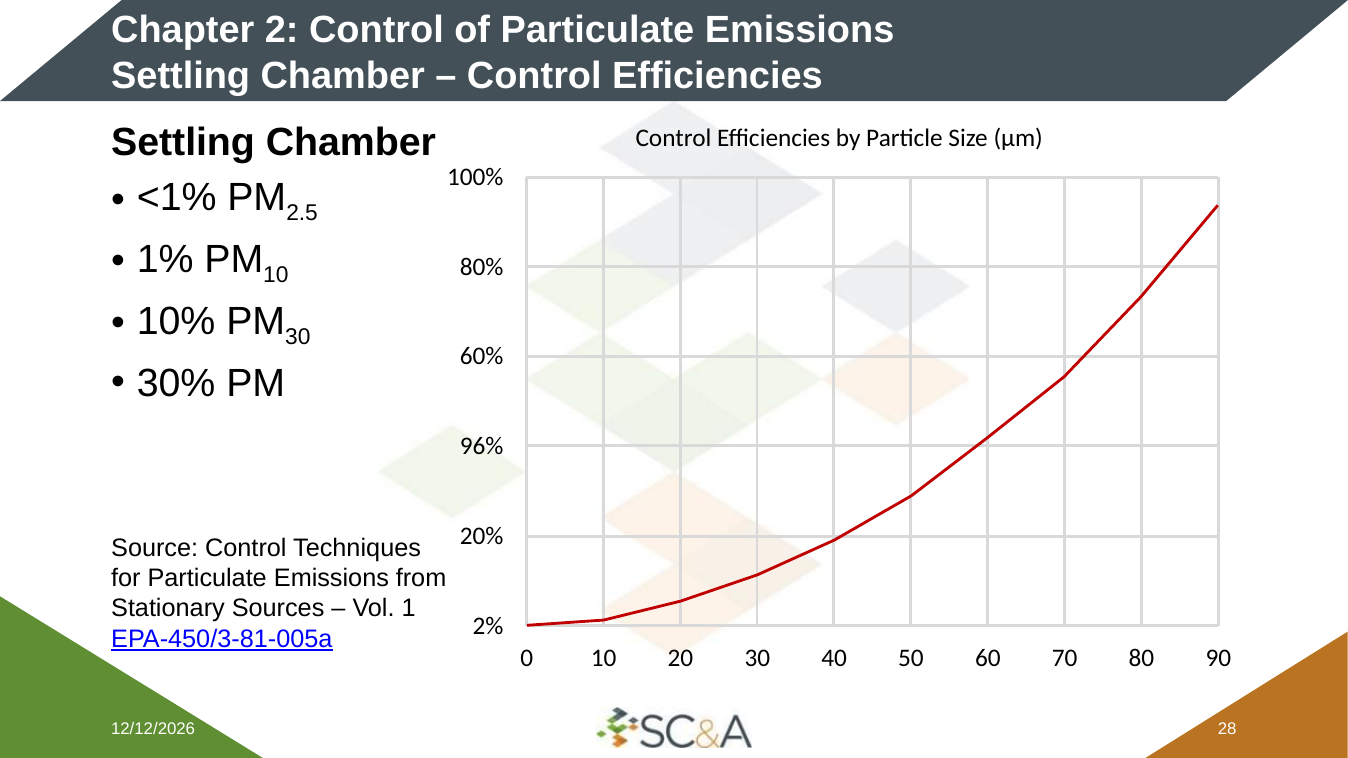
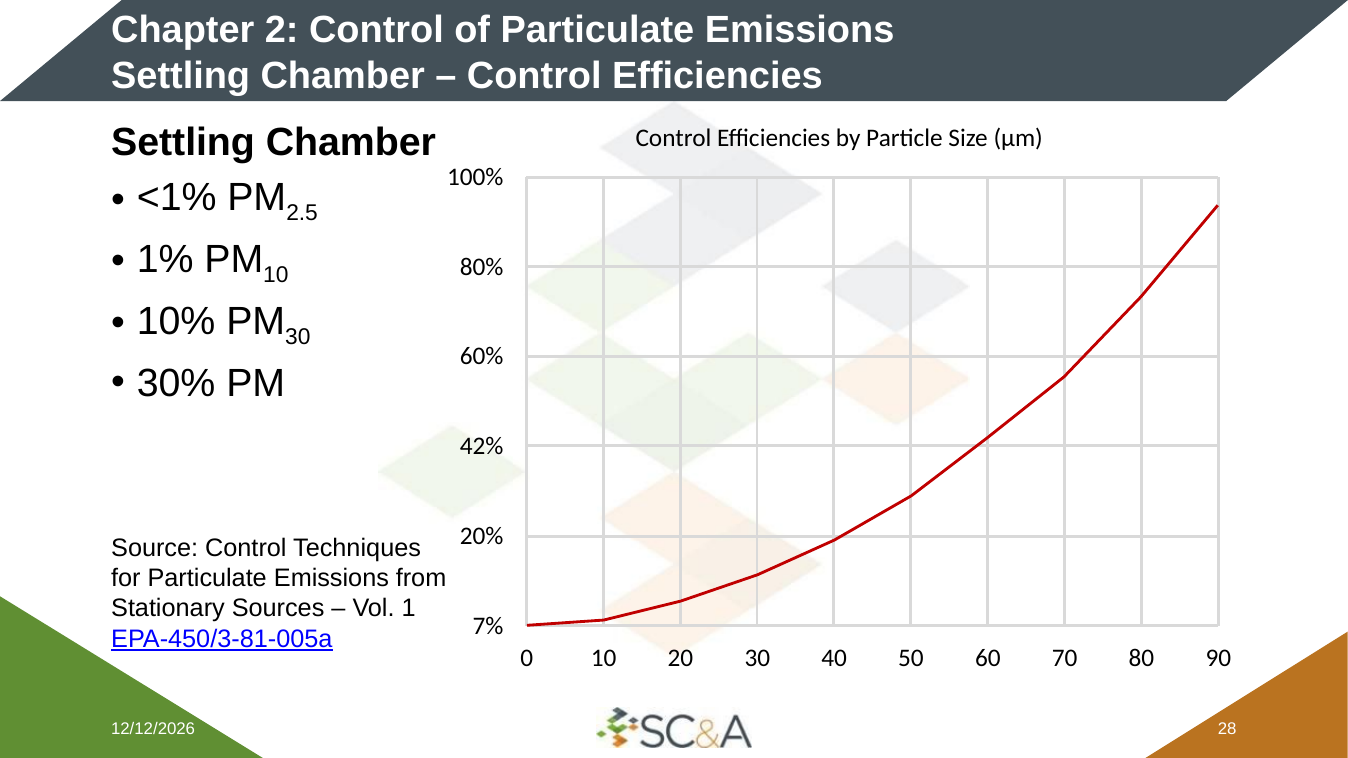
96%: 96% -> 42%
2%: 2% -> 7%
